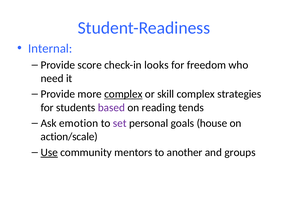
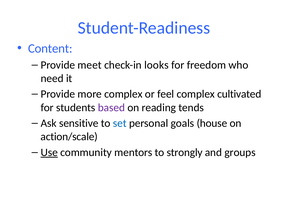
Internal: Internal -> Content
score: score -> meet
complex at (123, 94) underline: present -> none
skill: skill -> feel
strategies: strategies -> cultivated
emotion: emotion -> sensitive
set colour: purple -> blue
another: another -> strongly
